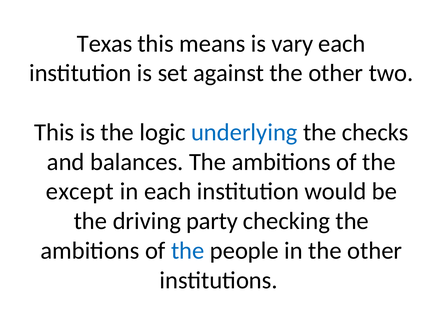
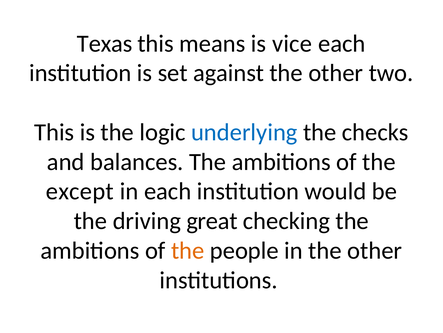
vary: vary -> vice
party: party -> great
the at (188, 250) colour: blue -> orange
